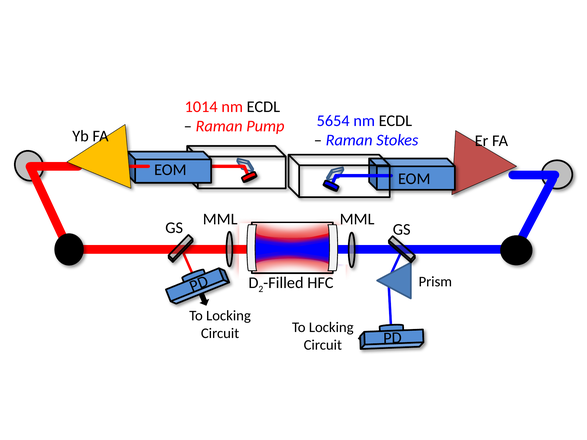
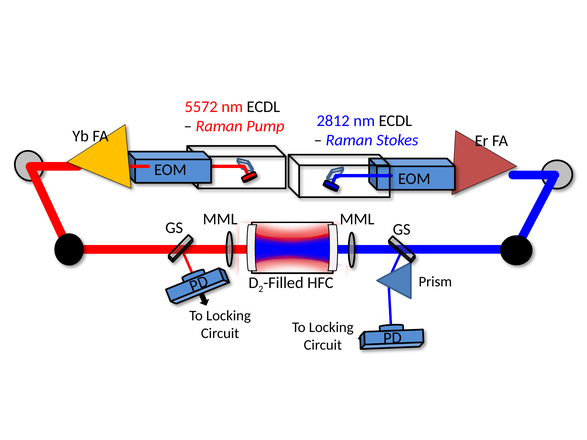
1014: 1014 -> 5572
5654: 5654 -> 2812
